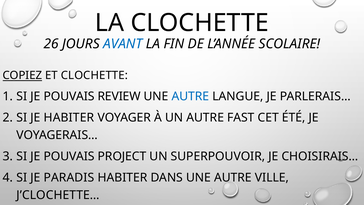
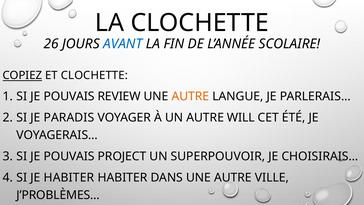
AUTRE at (190, 96) colour: blue -> orange
JE HABITER: HABITER -> PARADIS
FAST: FAST -> WILL
JE PARADIS: PARADIS -> HABITER
J’CLOCHETTE…: J’CLOCHETTE… -> J’PROBLÈMES…
